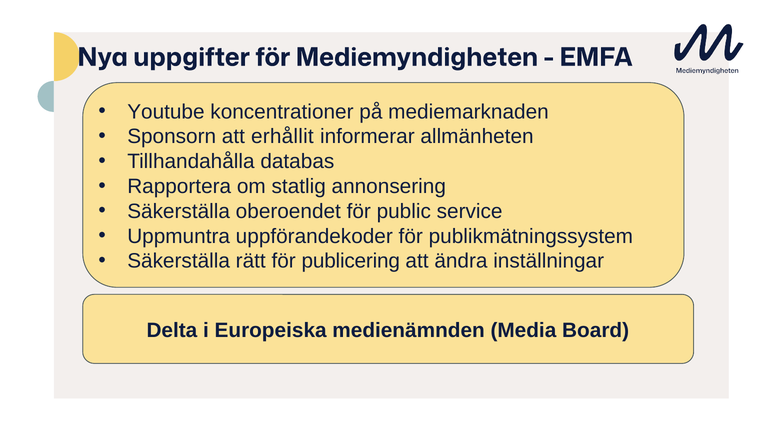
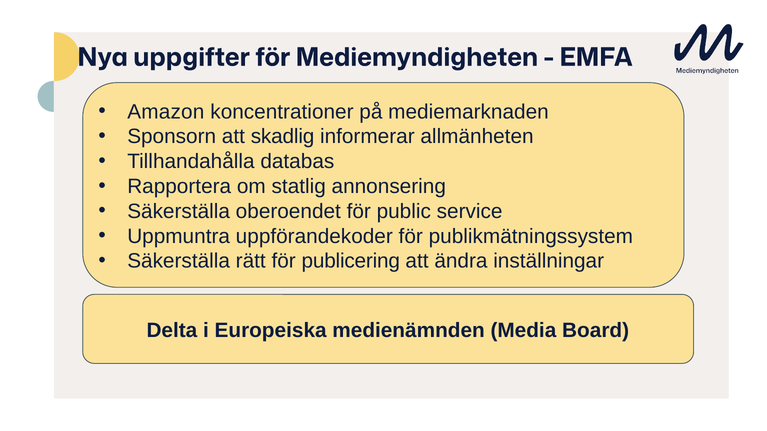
Youtube: Youtube -> Amazon
erhållit: erhållit -> skadlig
